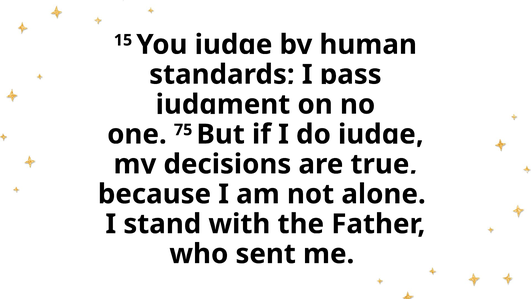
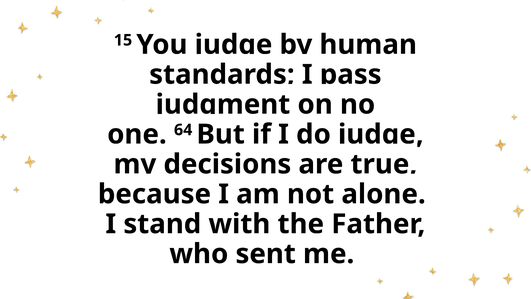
75: 75 -> 64
